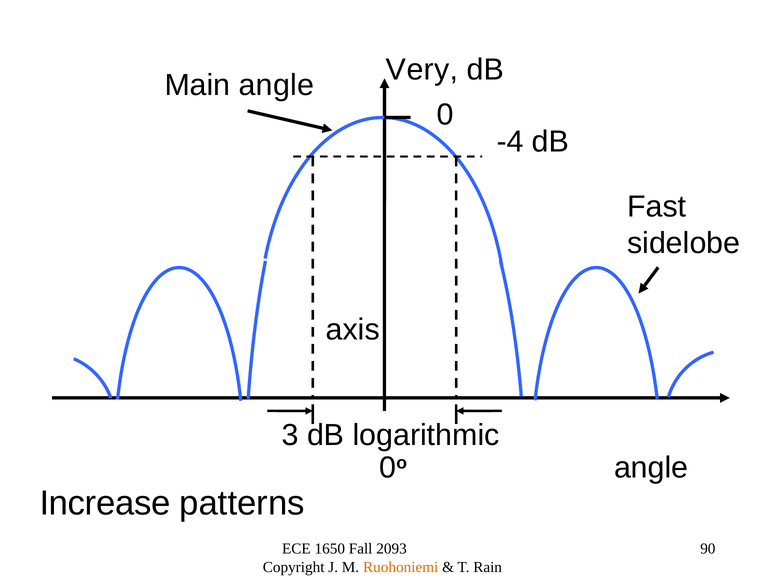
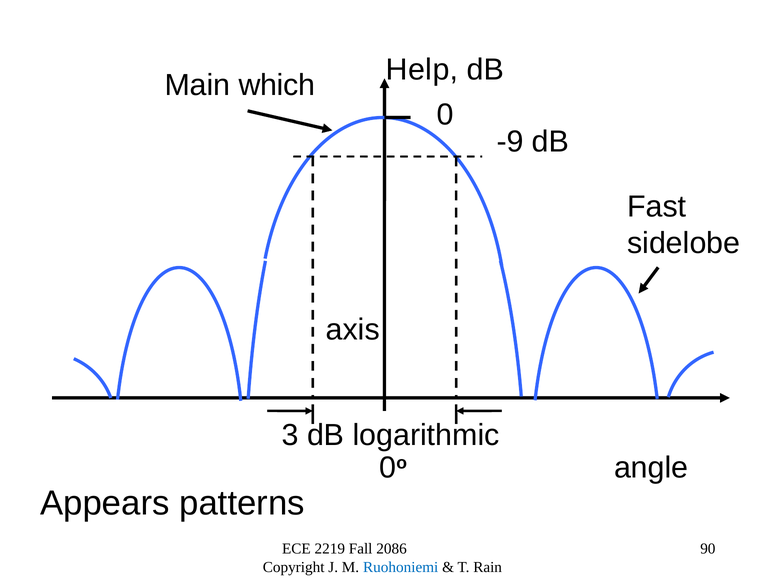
Very: Very -> Help
Main angle: angle -> which
-4: -4 -> -9
Increase: Increase -> Appears
1650: 1650 -> 2219
2093: 2093 -> 2086
Ruohoniemi colour: orange -> blue
